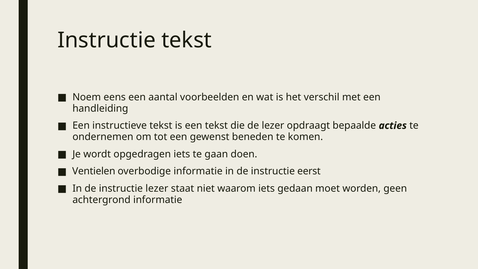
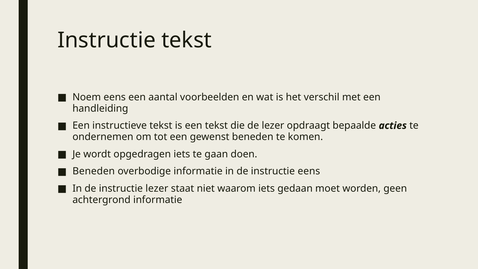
Ventielen at (94, 171): Ventielen -> Beneden
instructie eerst: eerst -> eens
